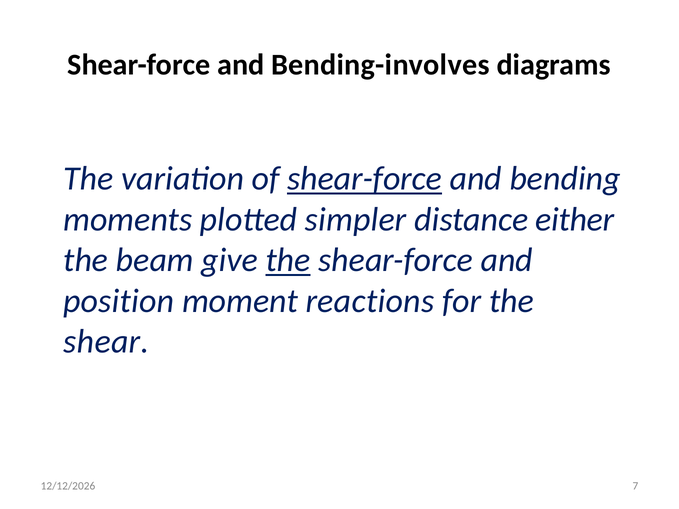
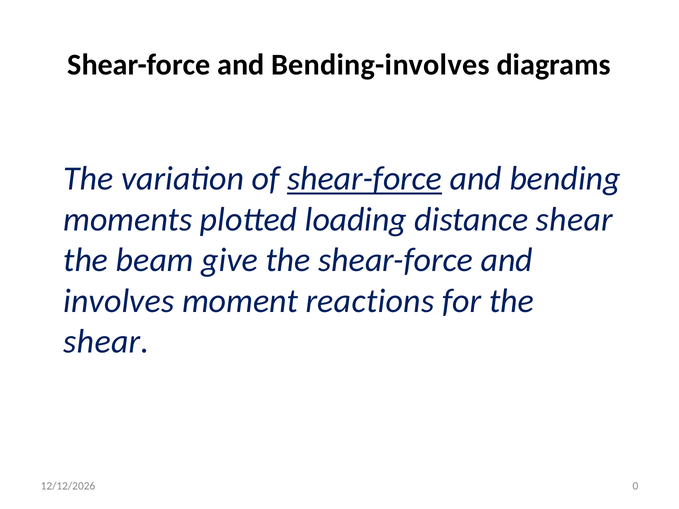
simpler: simpler -> loading
distance either: either -> shear
the at (288, 260) underline: present -> none
position: position -> involves
7: 7 -> 0
